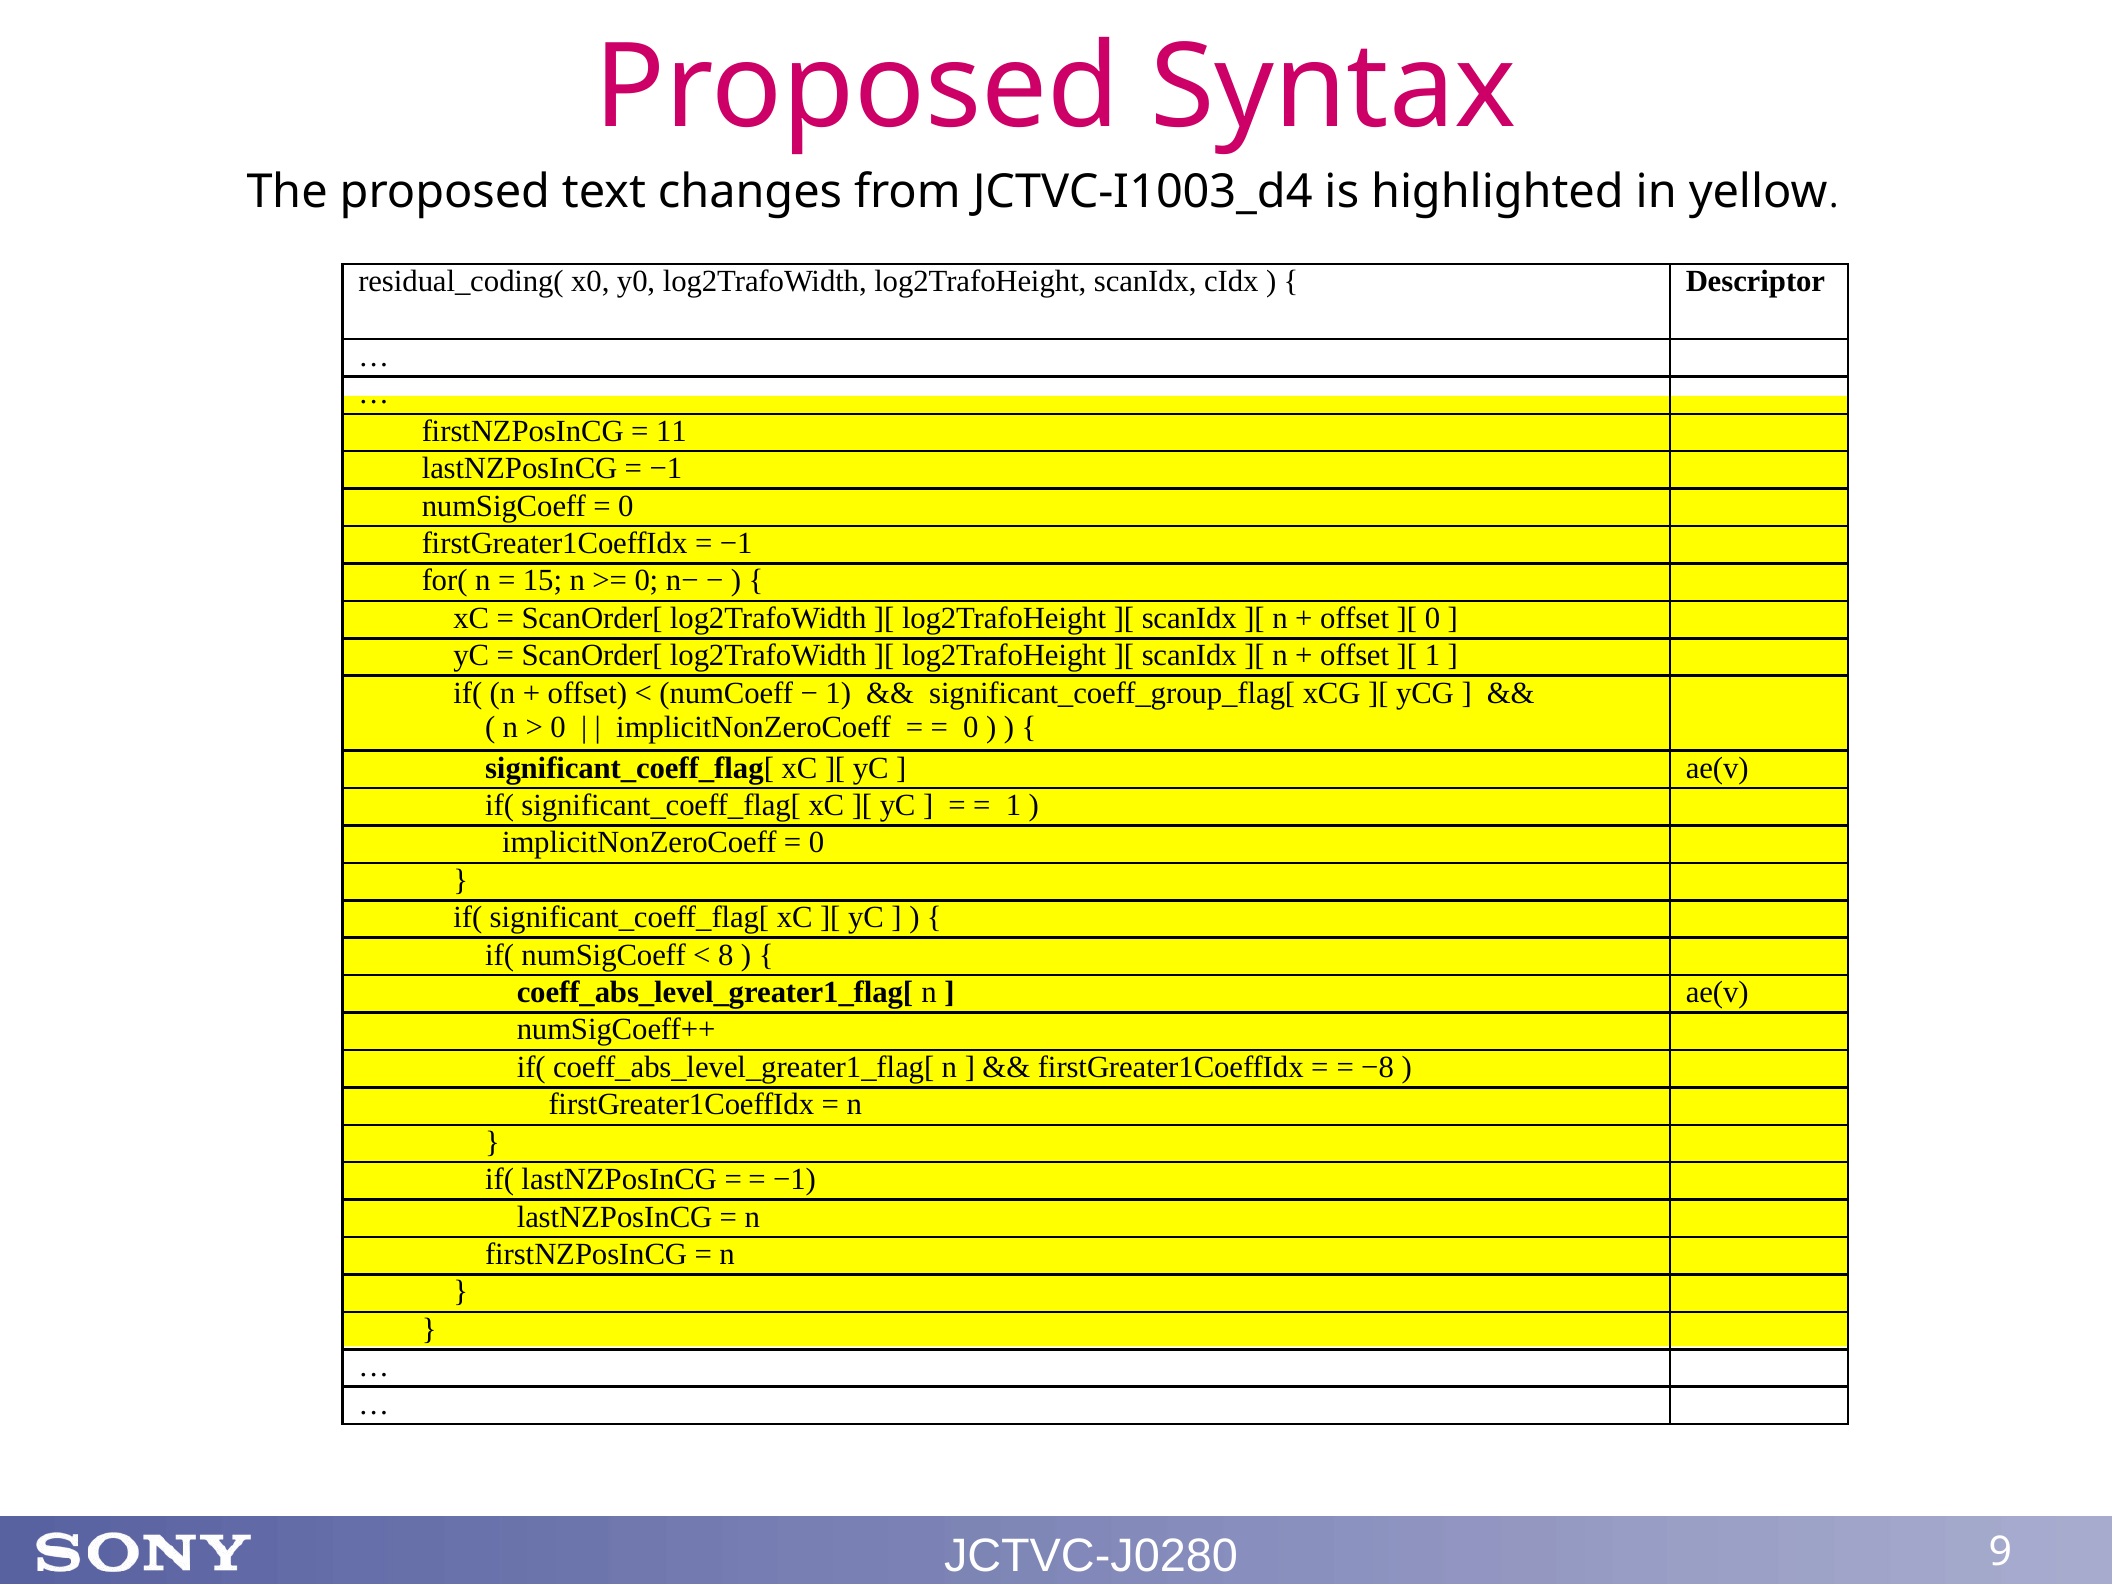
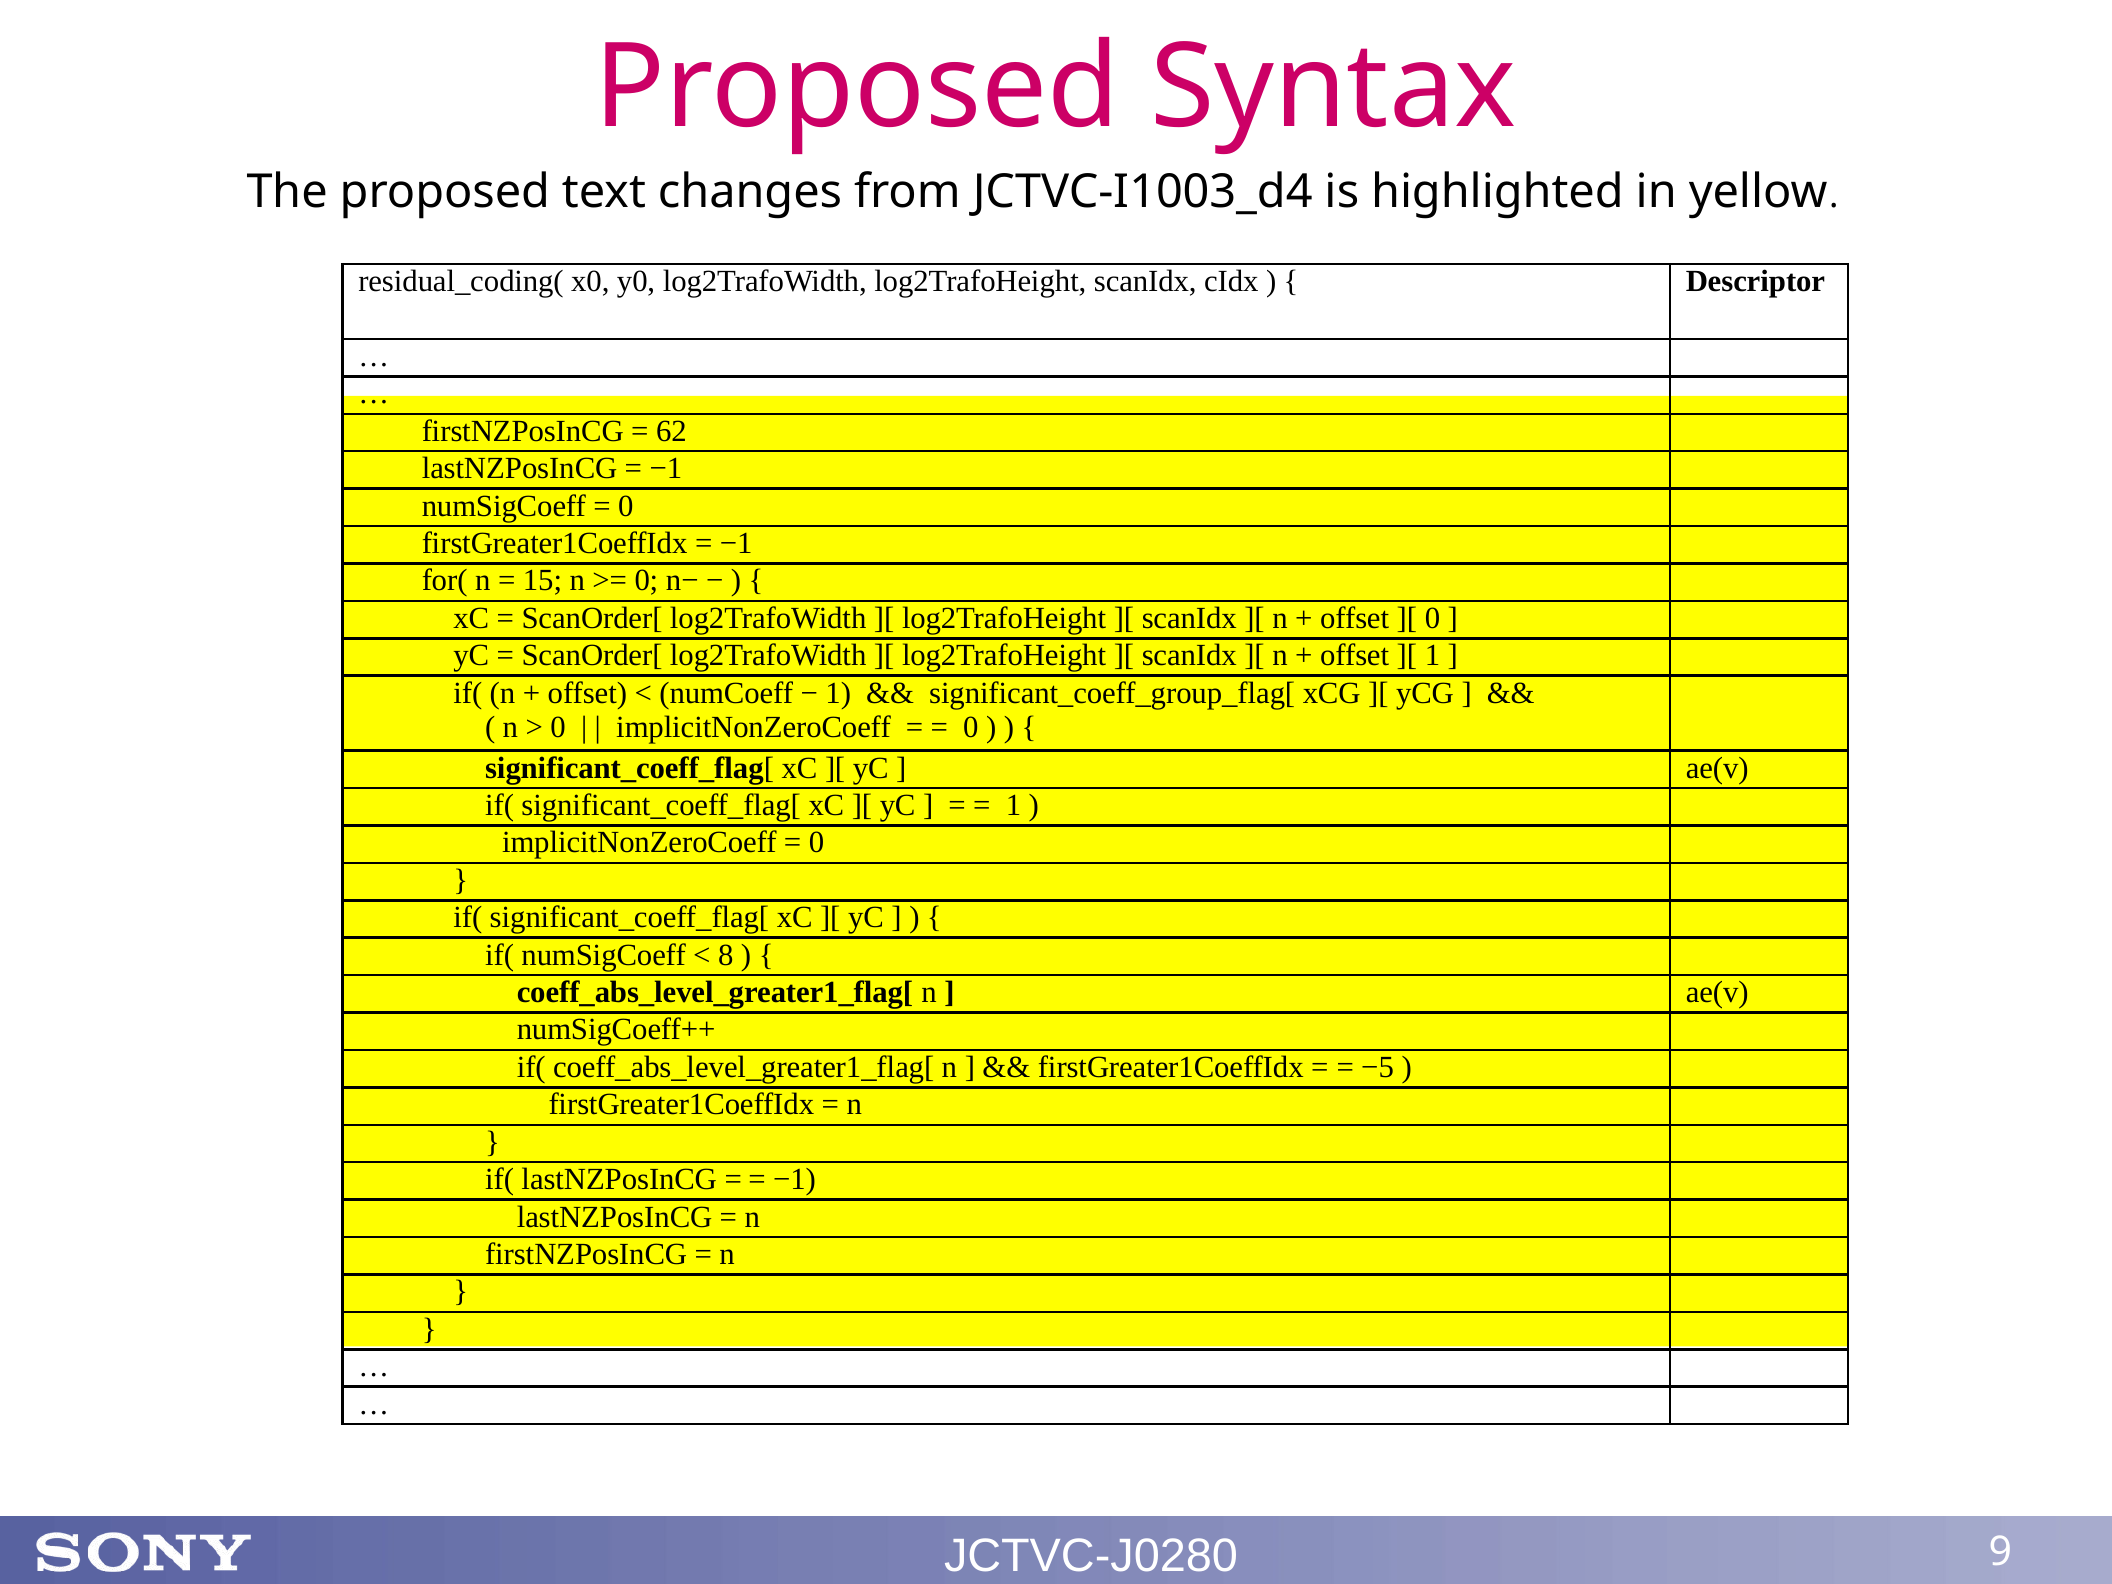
11: 11 -> 62
−8: −8 -> −5
